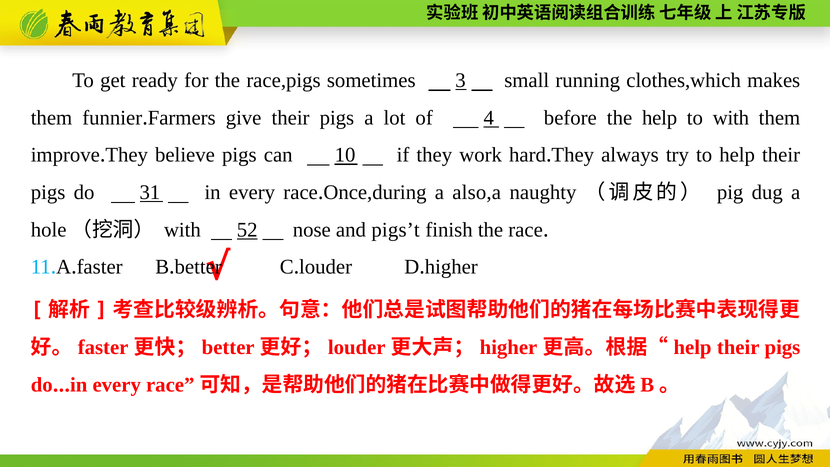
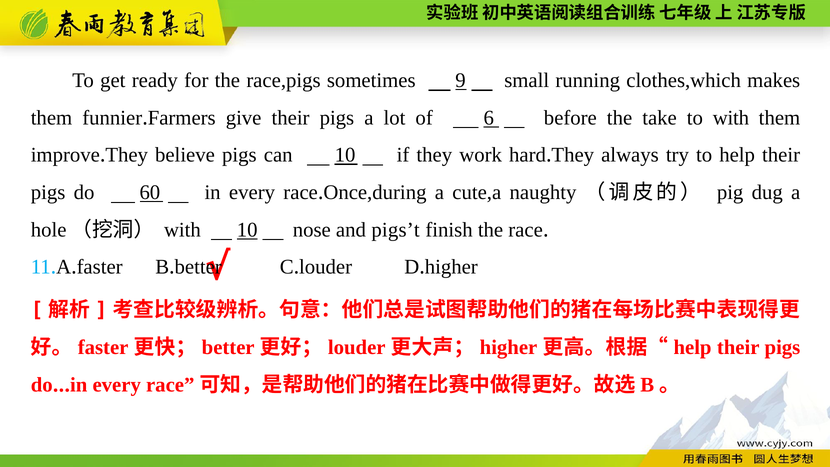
3: 3 -> 9
4: 4 -> 6
the help: help -> take
31: 31 -> 60
also,a: also,a -> cute,a
with 52: 52 -> 10
